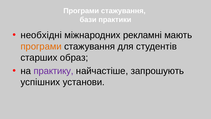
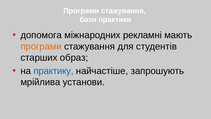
необхідні: необхідні -> допомога
практику colour: purple -> blue
успішних: успішних -> мрійлива
